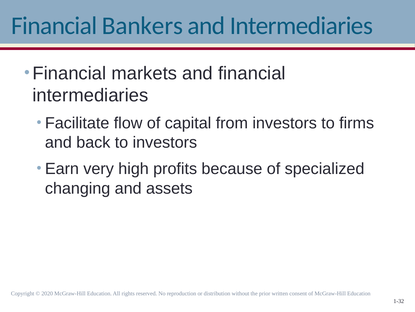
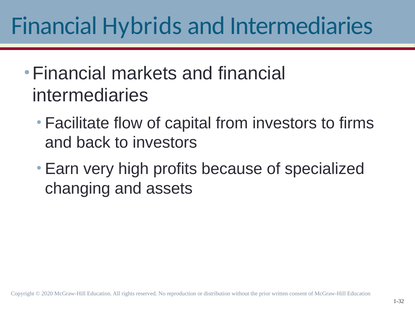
Bankers: Bankers -> Hybrids
